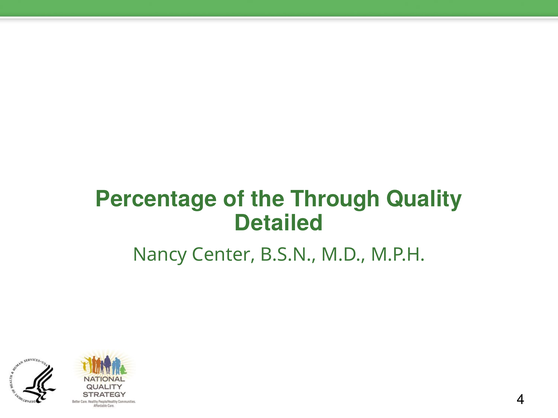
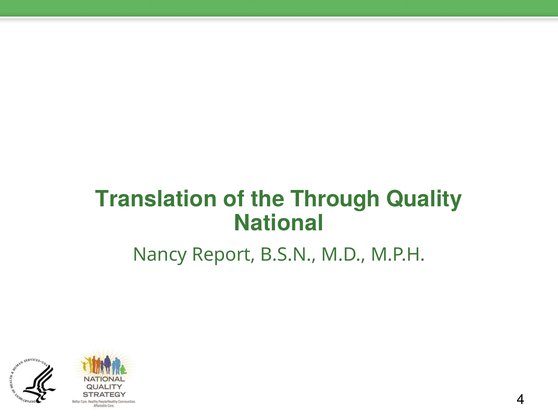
Percentage: Percentage -> Translation
Detailed: Detailed -> National
Center: Center -> Report
